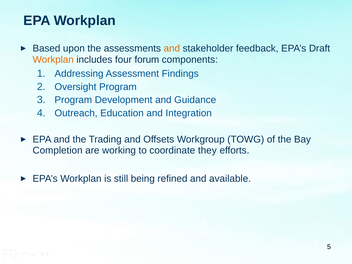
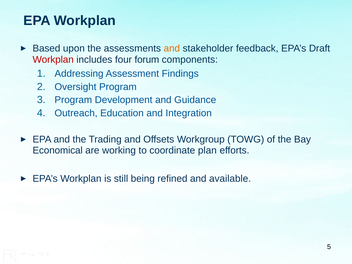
Workplan at (53, 60) colour: orange -> red
Completion: Completion -> Economical
they: they -> plan
